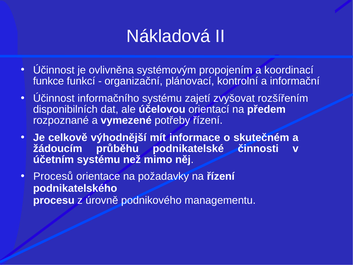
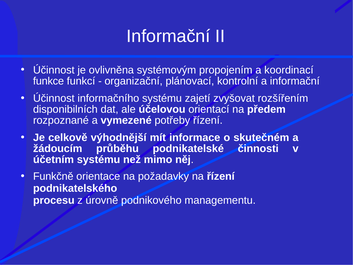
Nákladová at (168, 36): Nákladová -> Informační
Procesů: Procesů -> Funkčně
